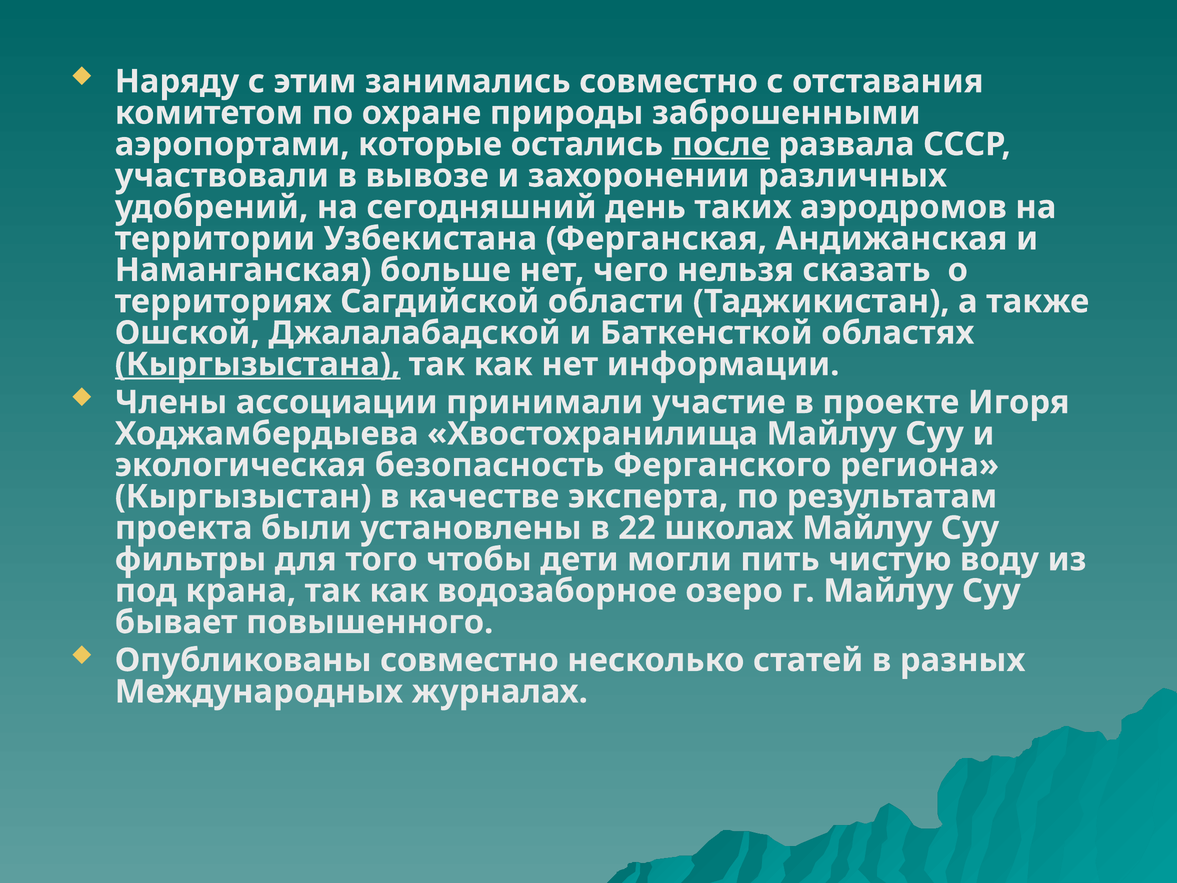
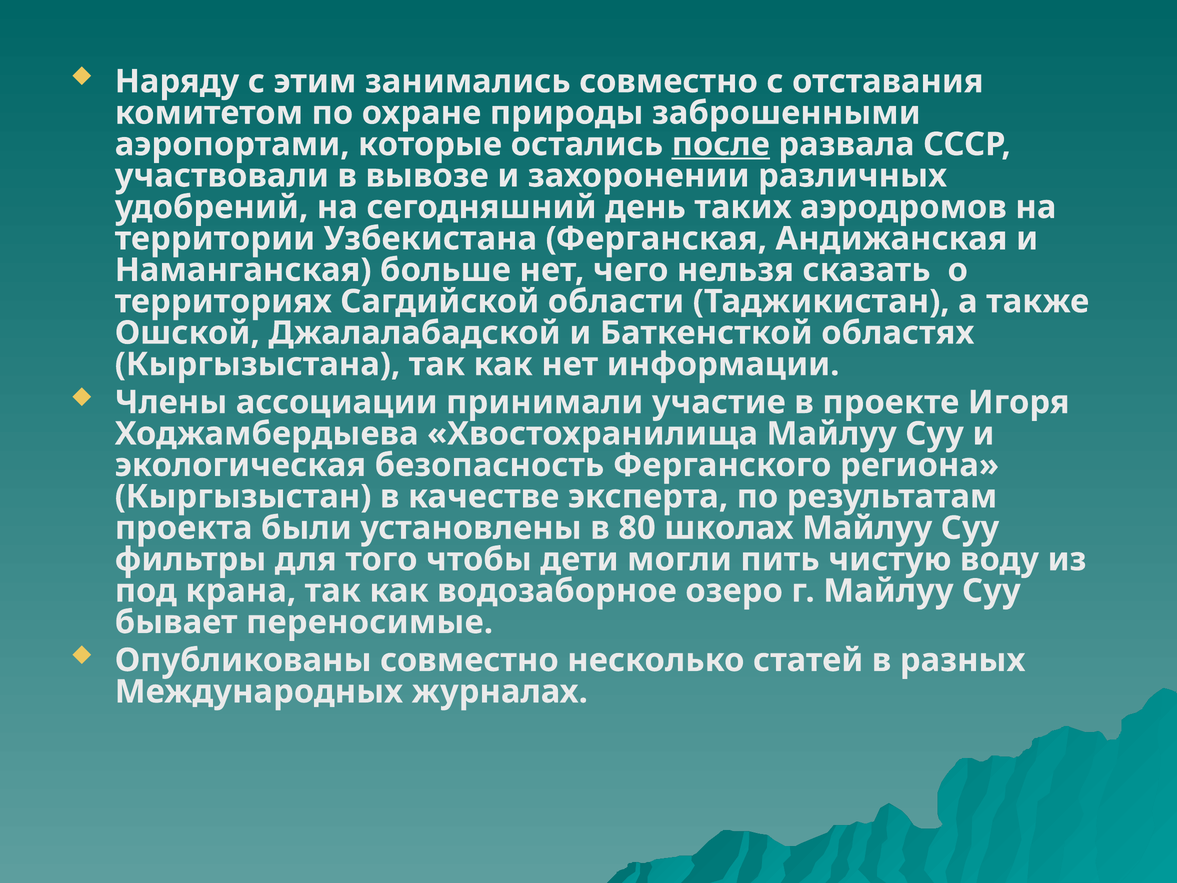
Кыргызыстана underline: present -> none
22: 22 -> 80
повышенного: повышенного -> переносимые
